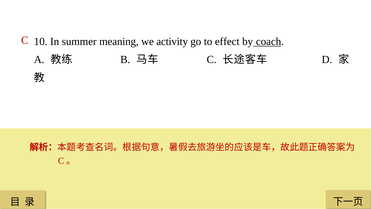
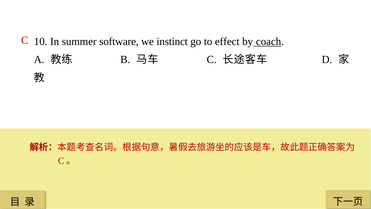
meaning: meaning -> software
activity: activity -> instinct
